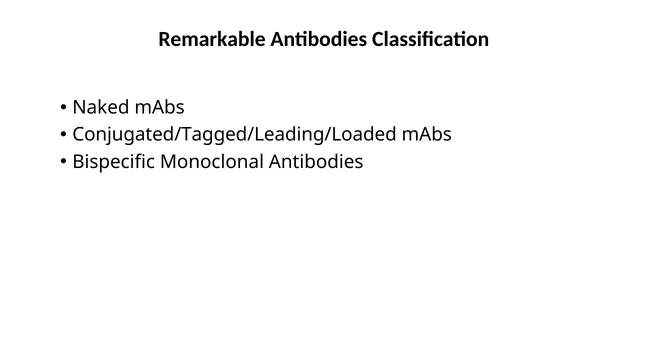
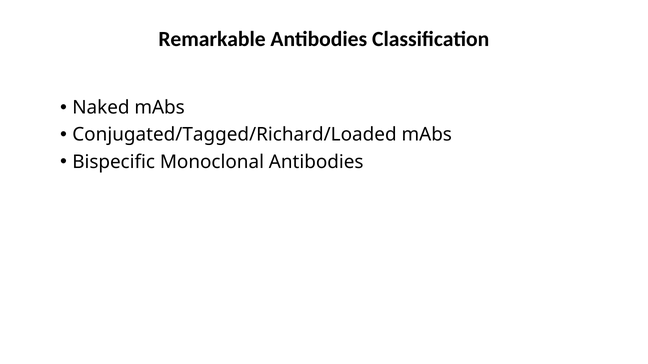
Conjugated/Tagged/Leading/Loaded: Conjugated/Tagged/Leading/Loaded -> Conjugated/Tagged/Richard/Loaded
